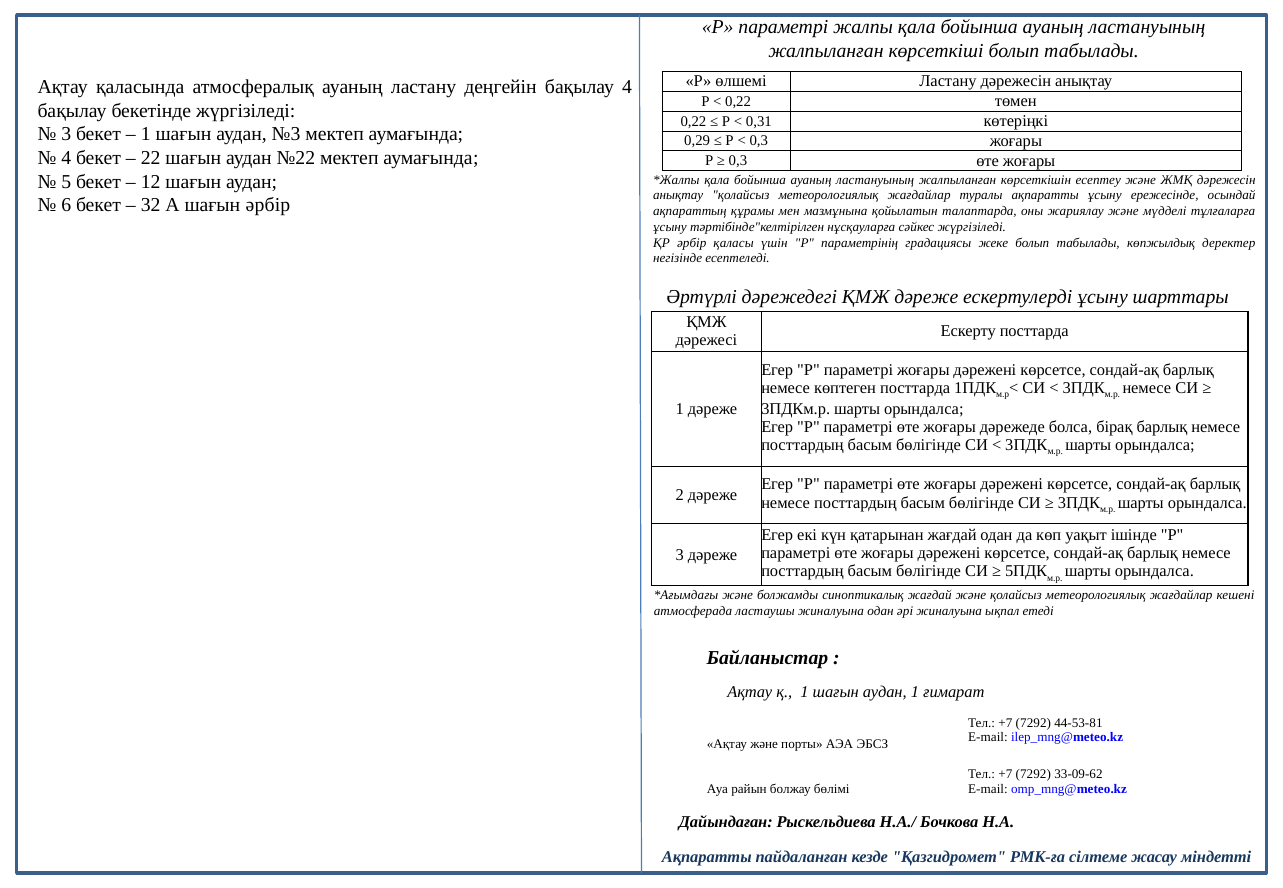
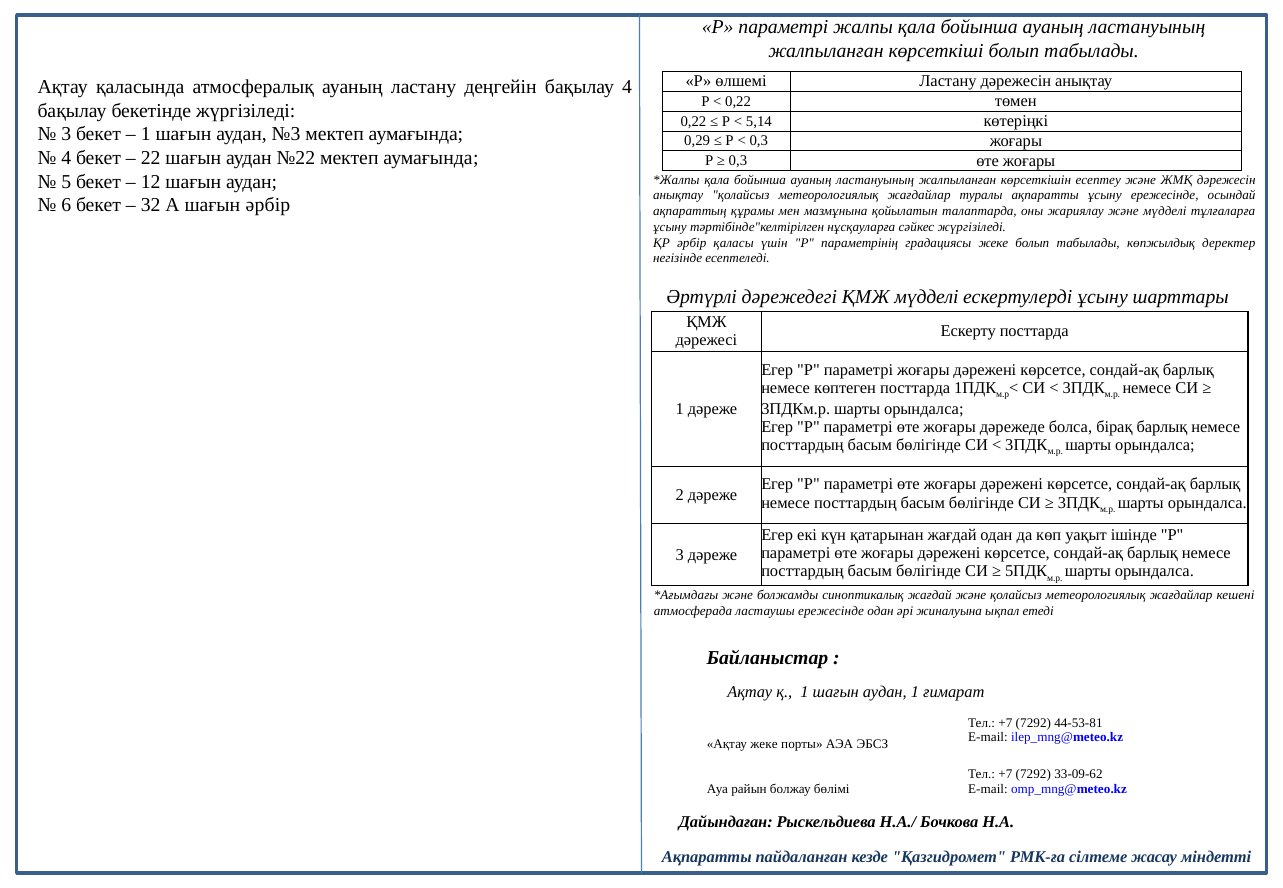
0,31: 0,31 -> 5,14
ҚМЖ дәреже: дәреже -> мүдделі
ластаушы жиналуына: жиналуына -> ережесінде
Ақтау және: және -> жеке
